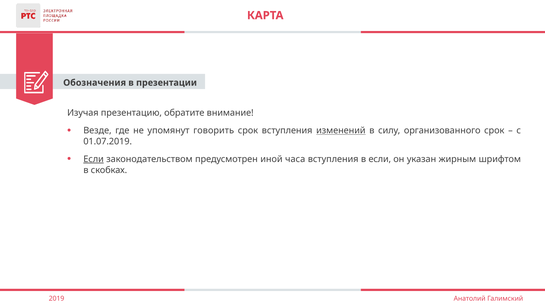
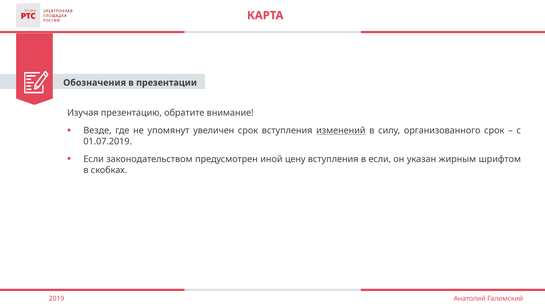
говорить: говорить -> увеличен
Если at (94, 159) underline: present -> none
часа: часа -> цену
